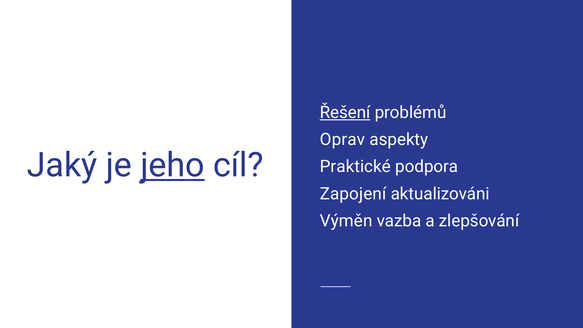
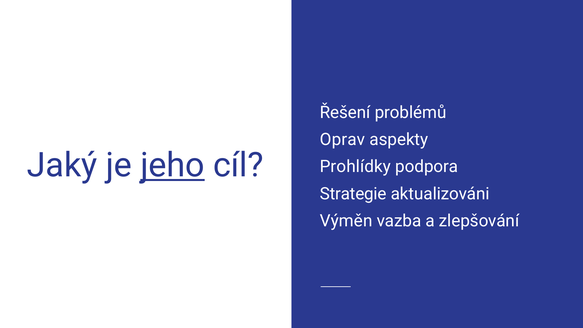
Řešení underline: present -> none
Praktické: Praktické -> Prohlídky
Zapojení: Zapojení -> Strategie
